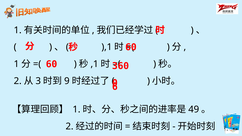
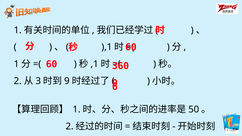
49: 49 -> 50
